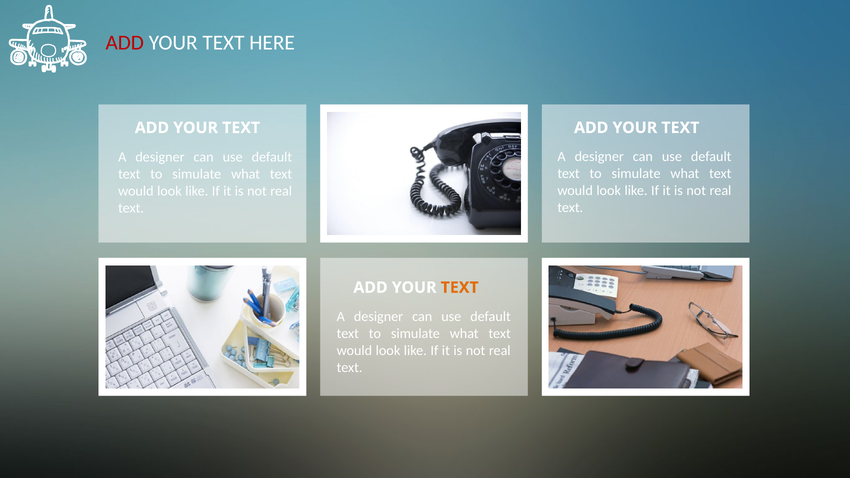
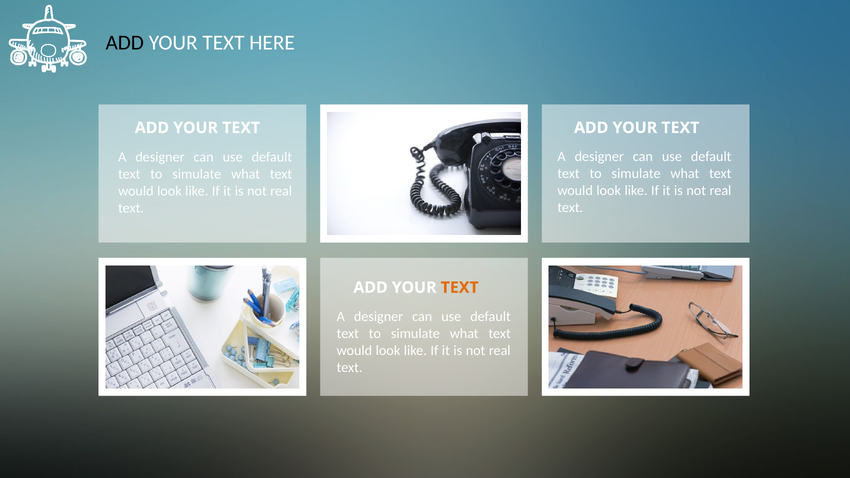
ADD at (125, 43) colour: red -> black
